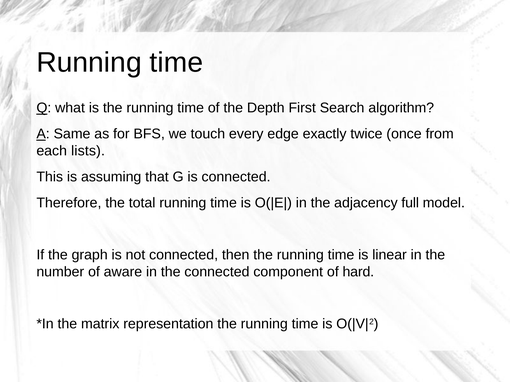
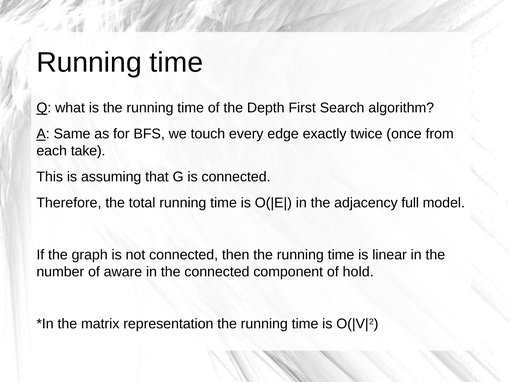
lists: lists -> take
hard: hard -> hold
